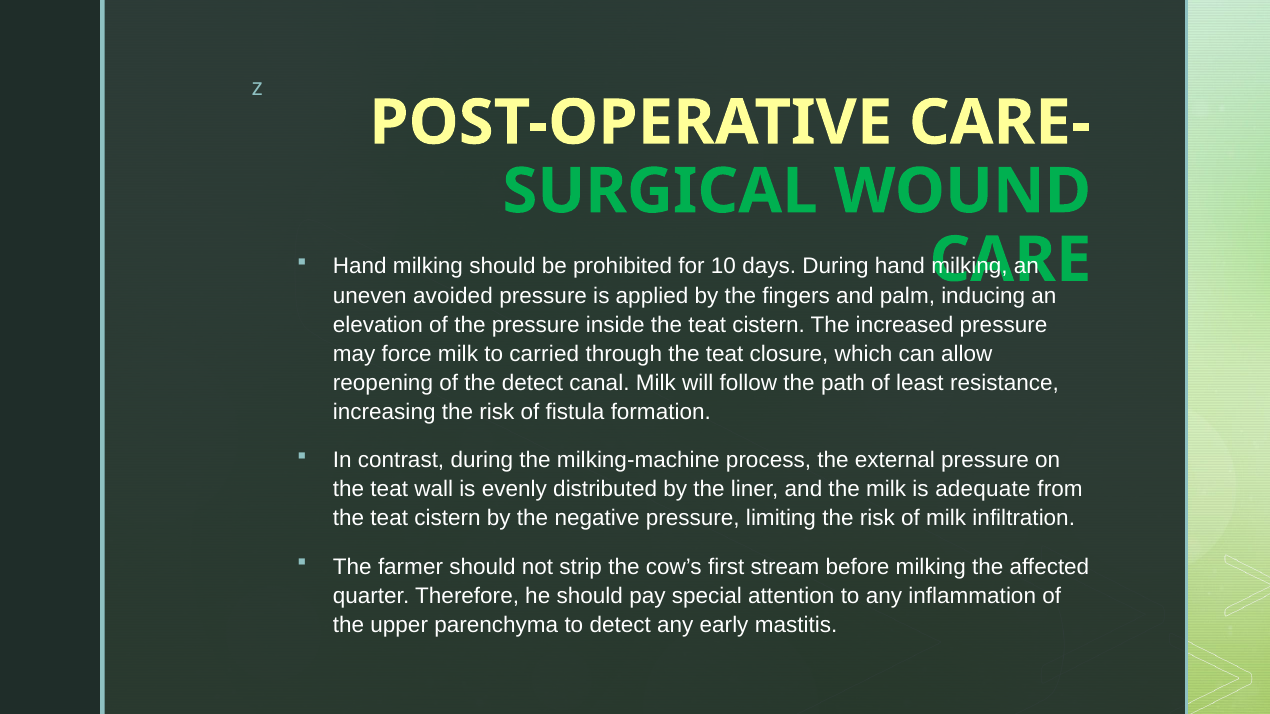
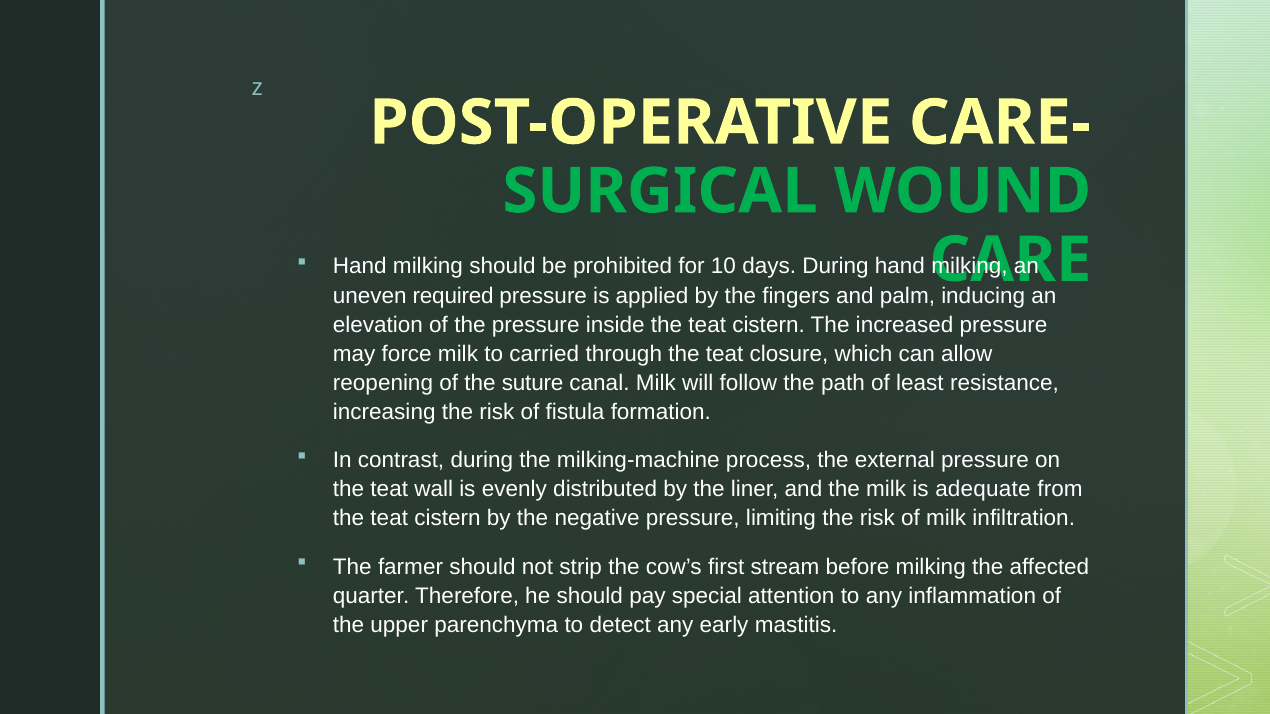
avoided: avoided -> required
the detect: detect -> suture
